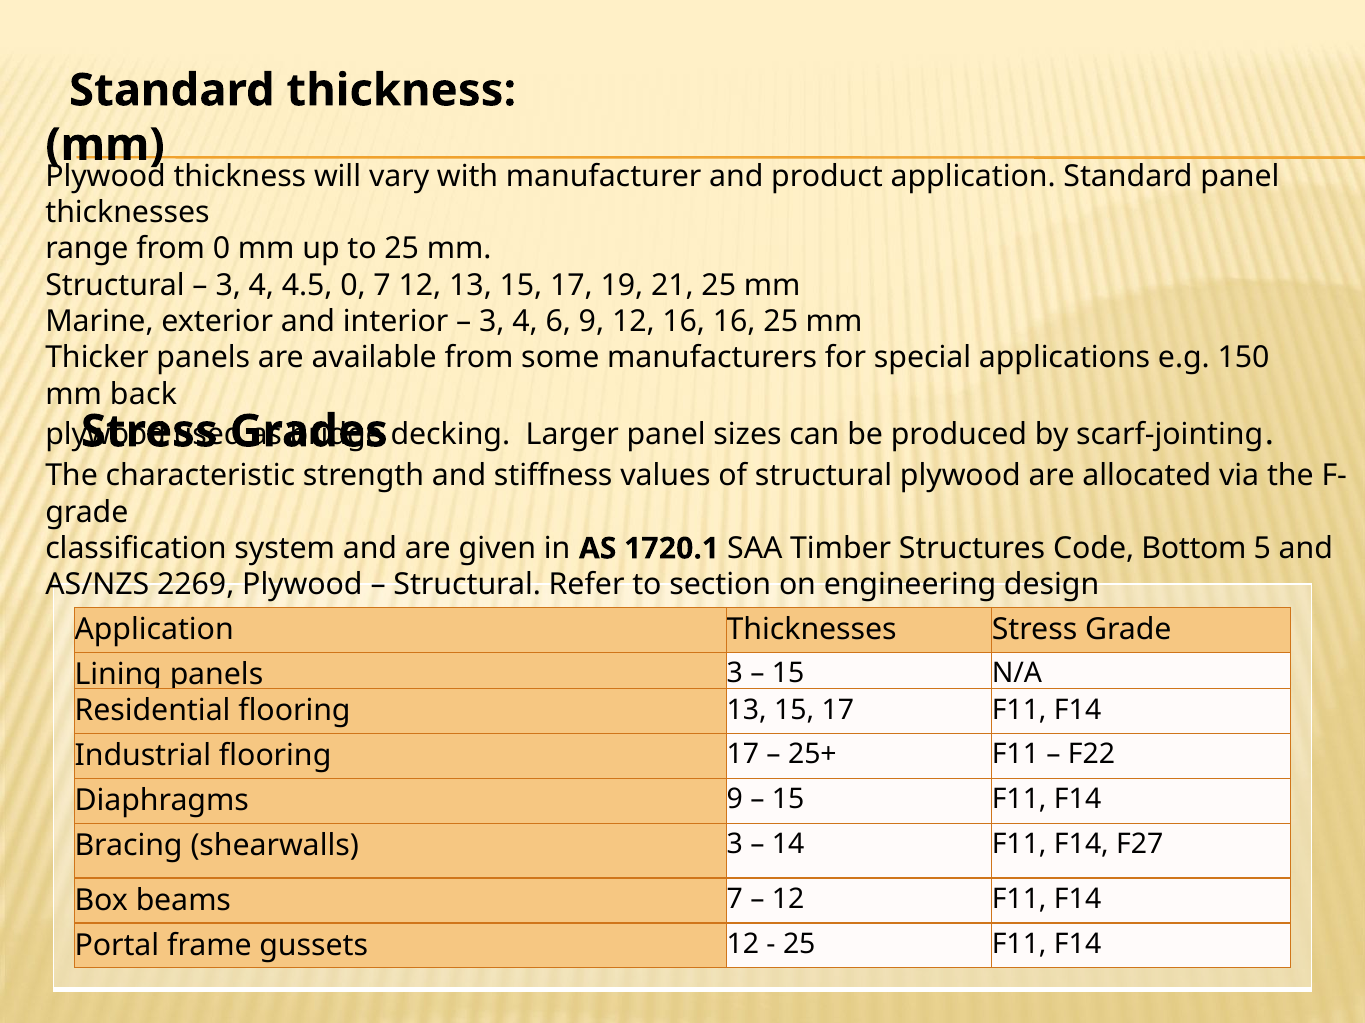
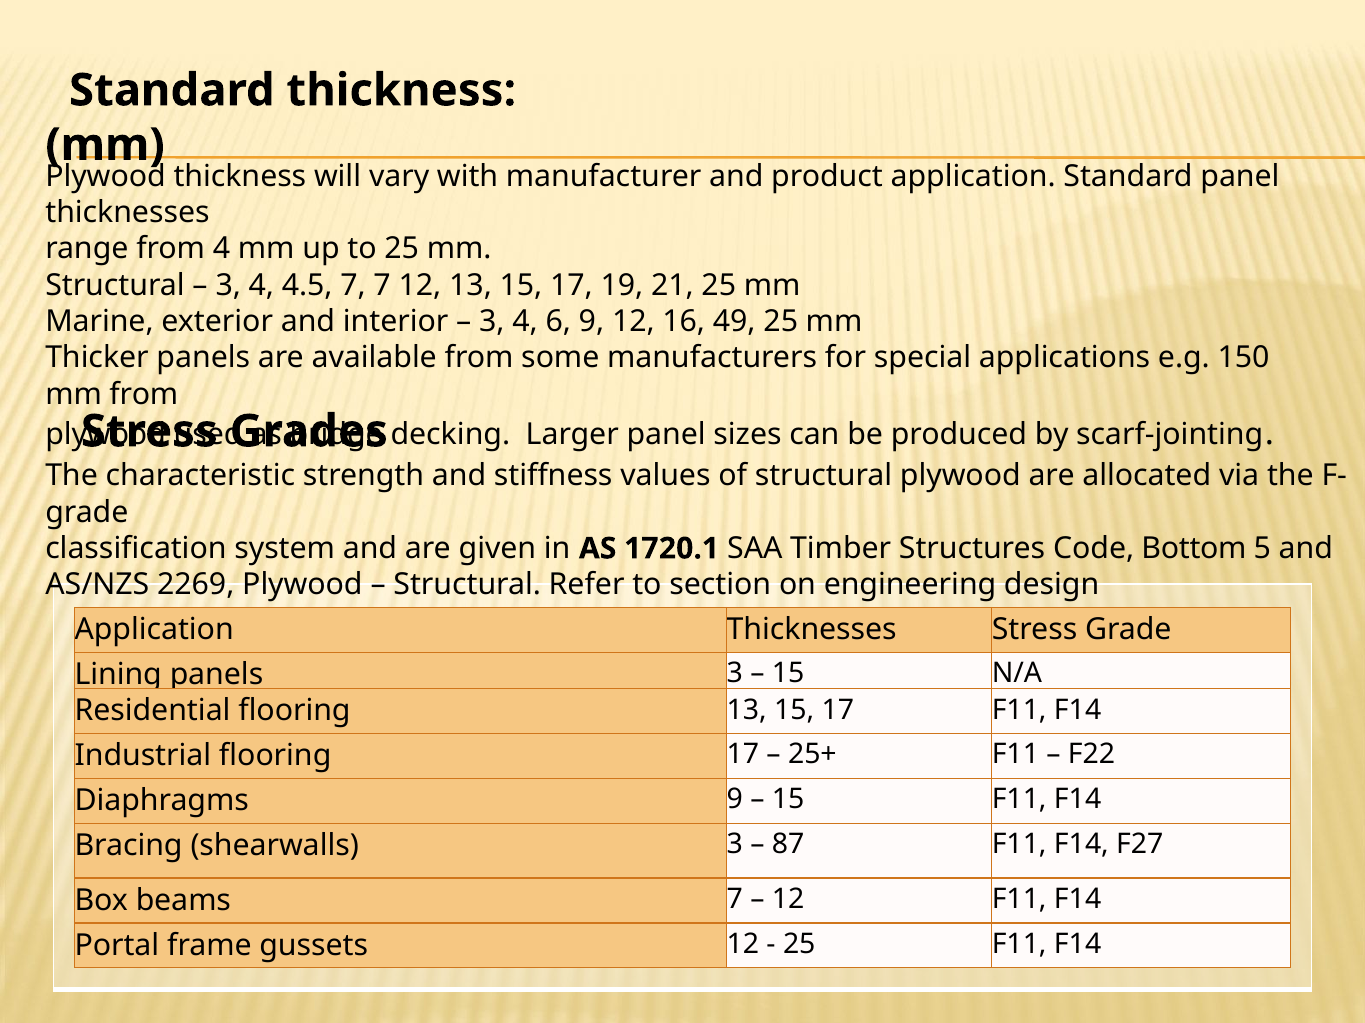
from 0: 0 -> 4
4.5 0: 0 -> 7
16 16: 16 -> 49
mm back: back -> from
14: 14 -> 87
